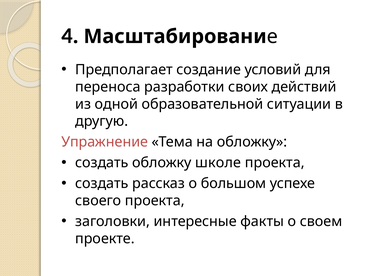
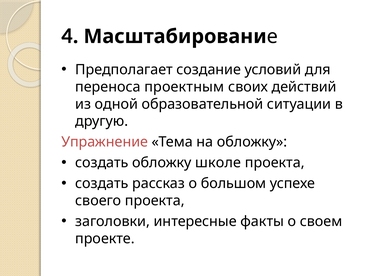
разработки: разработки -> проектным
